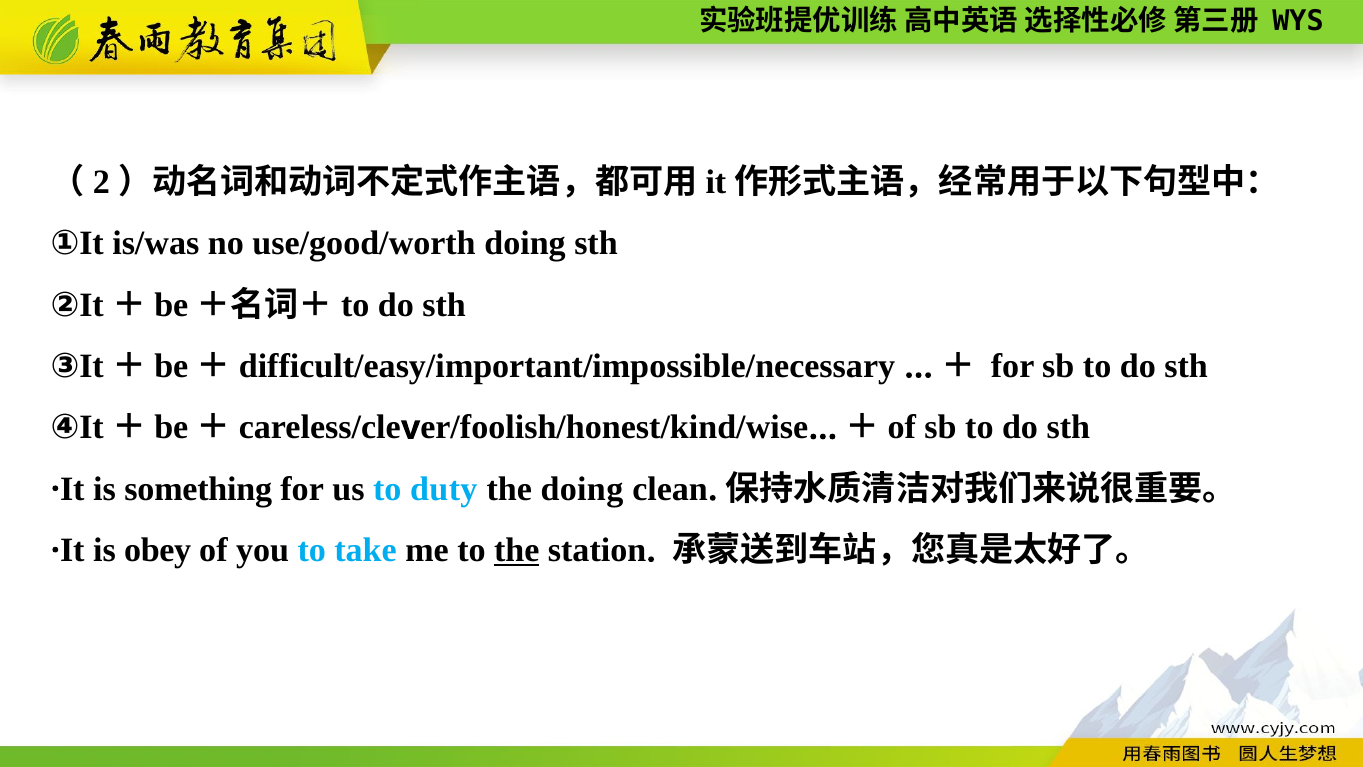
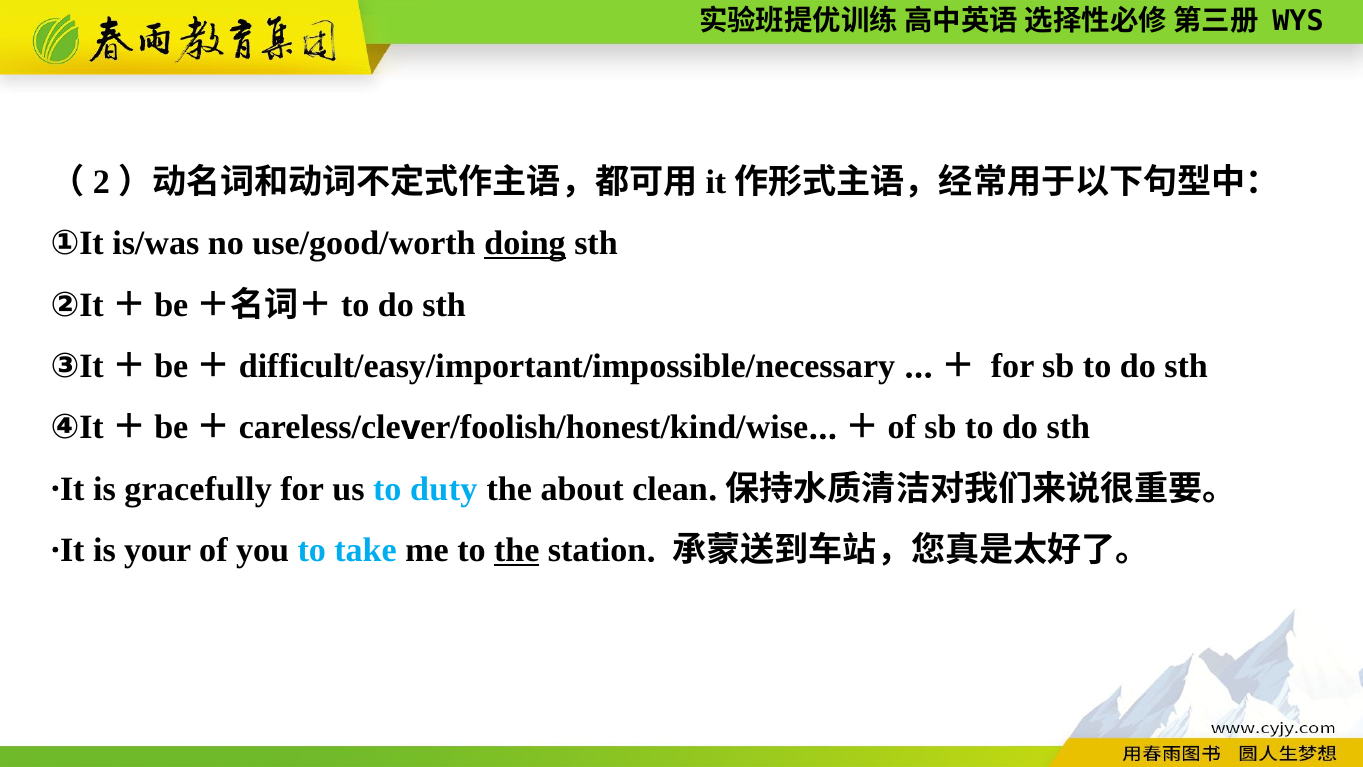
doing at (525, 244) underline: none -> present
something: something -> gracefully
the doing: doing -> about
obey: obey -> your
